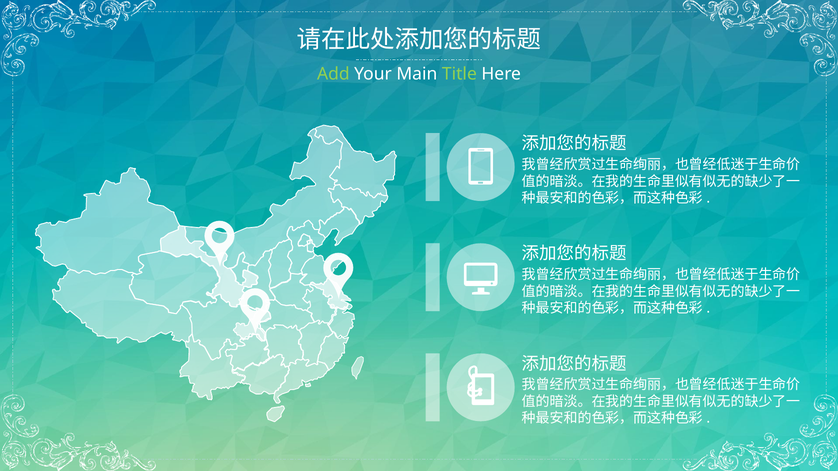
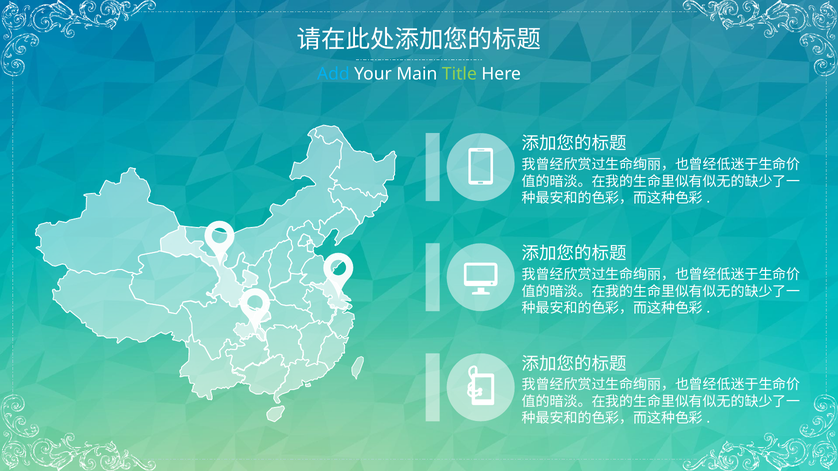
Add colour: light green -> light blue
